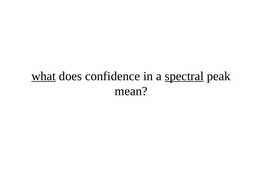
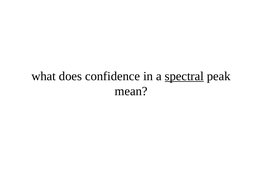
what underline: present -> none
